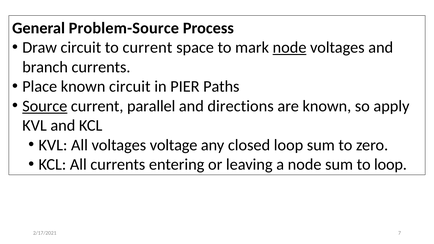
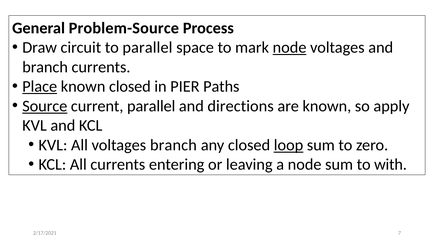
to current: current -> parallel
Place underline: none -> present
known circuit: circuit -> closed
voltages voltage: voltage -> branch
loop at (289, 145) underline: none -> present
to loop: loop -> with
